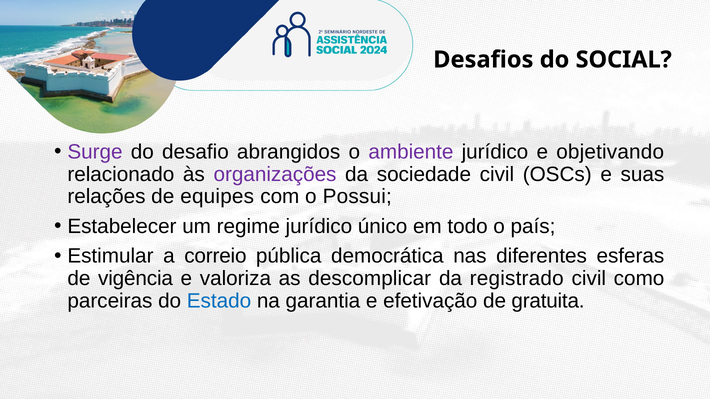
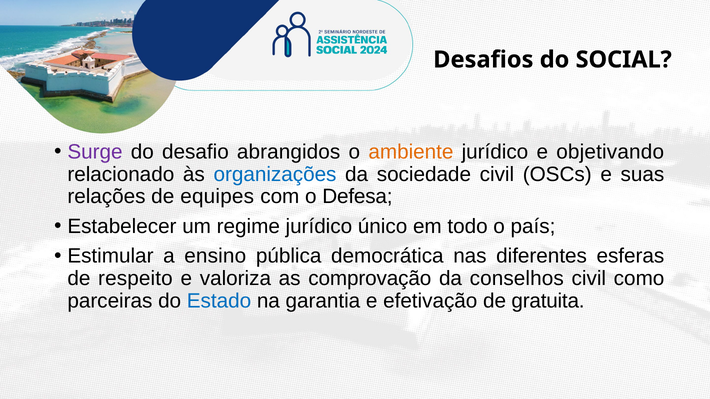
ambiente colour: purple -> orange
organizações colour: purple -> blue
Possui: Possui -> Defesa
correio: correio -> ensino
vigência: vigência -> respeito
descomplicar: descomplicar -> comprovação
registrado: registrado -> conselhos
